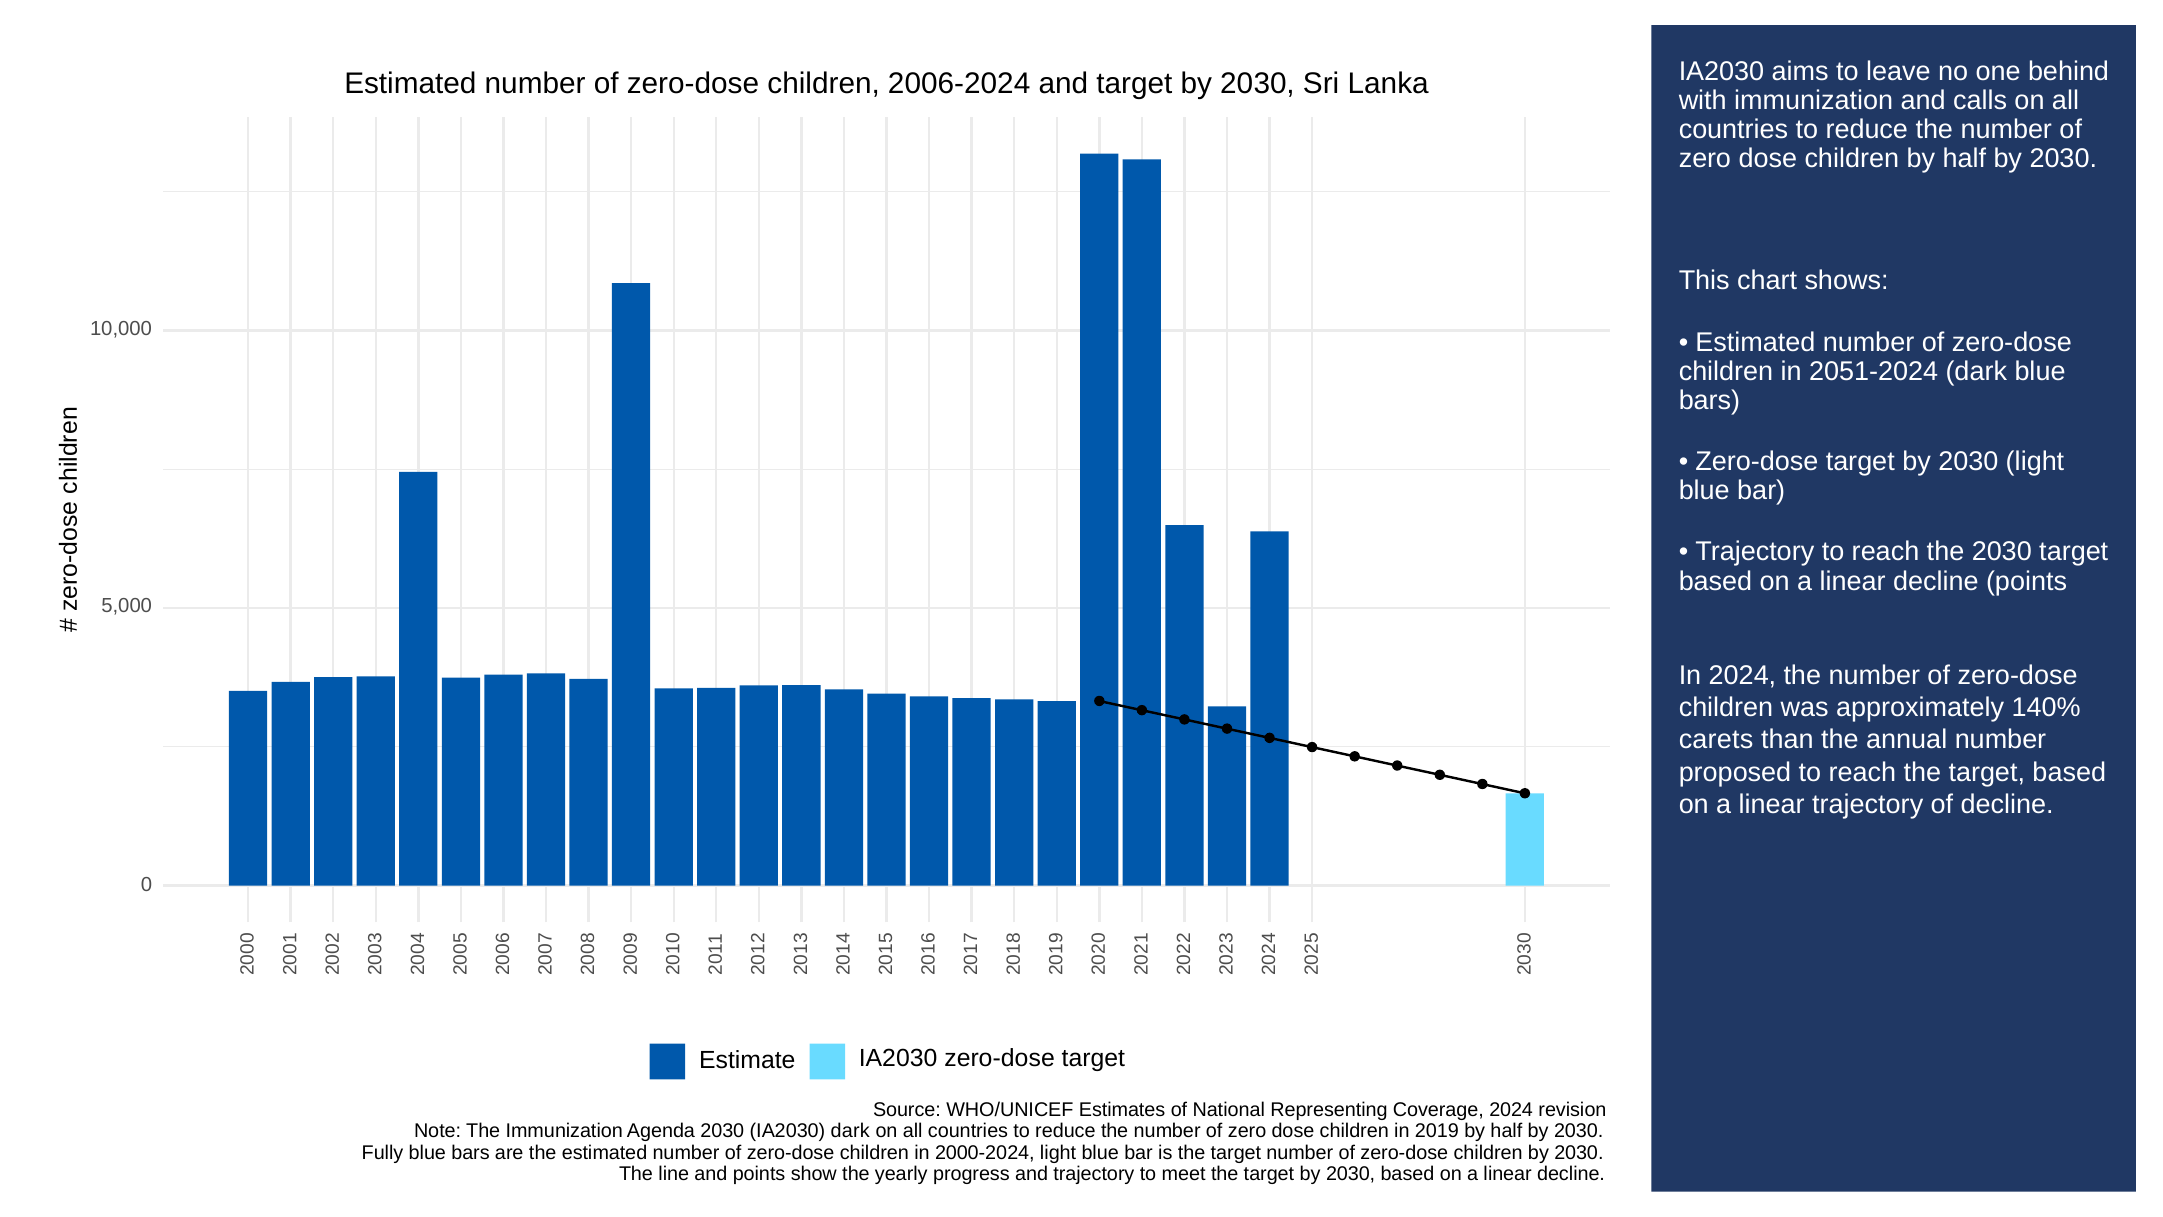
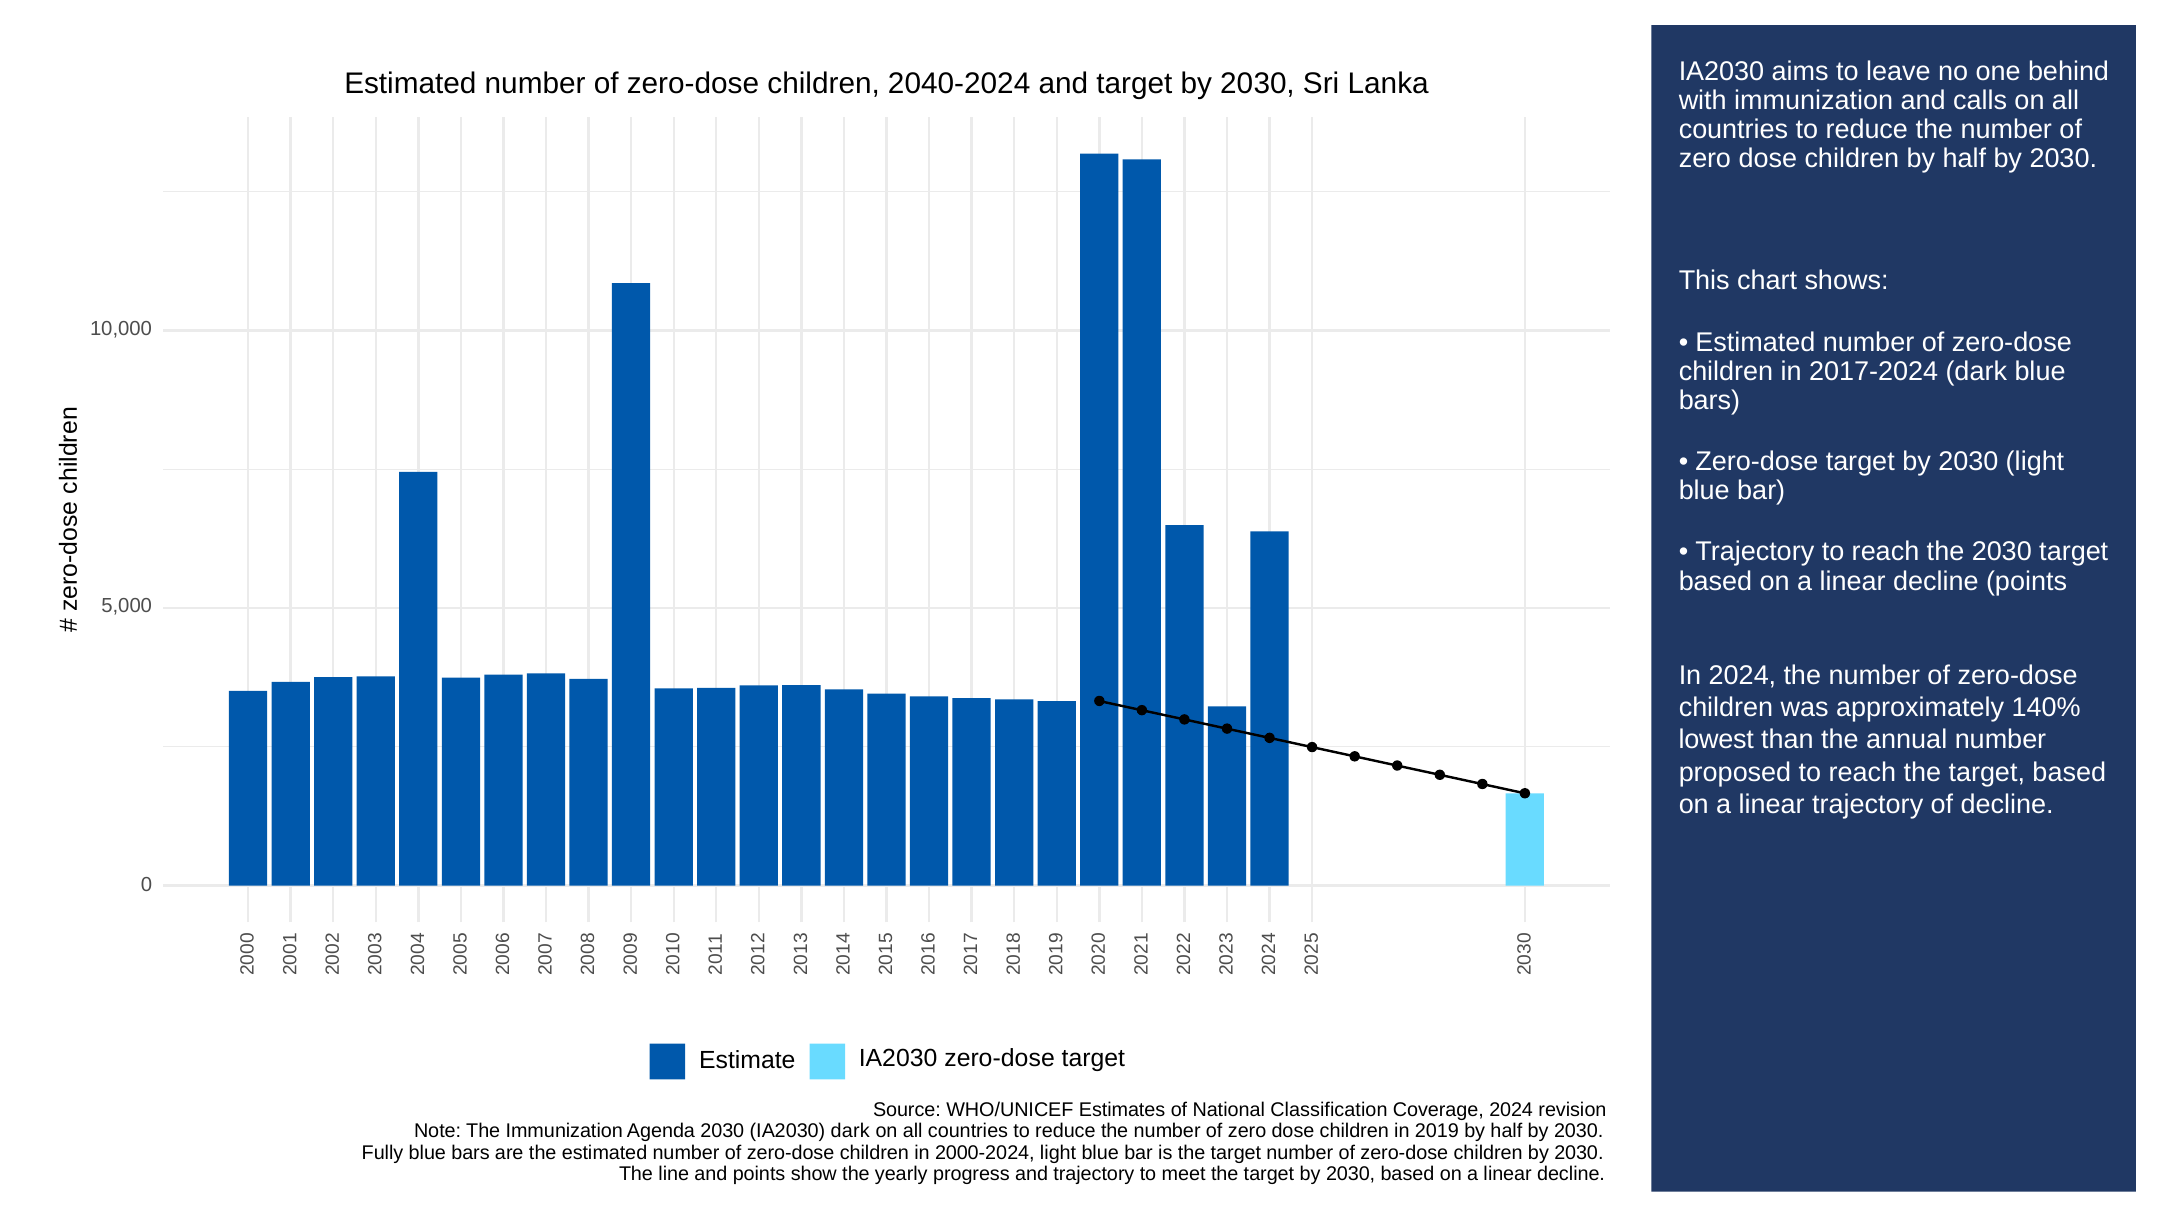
2006-2024: 2006-2024 -> 2040-2024
2051-2024: 2051-2024 -> 2017-2024
carets: carets -> lowest
Representing: Representing -> Classification
